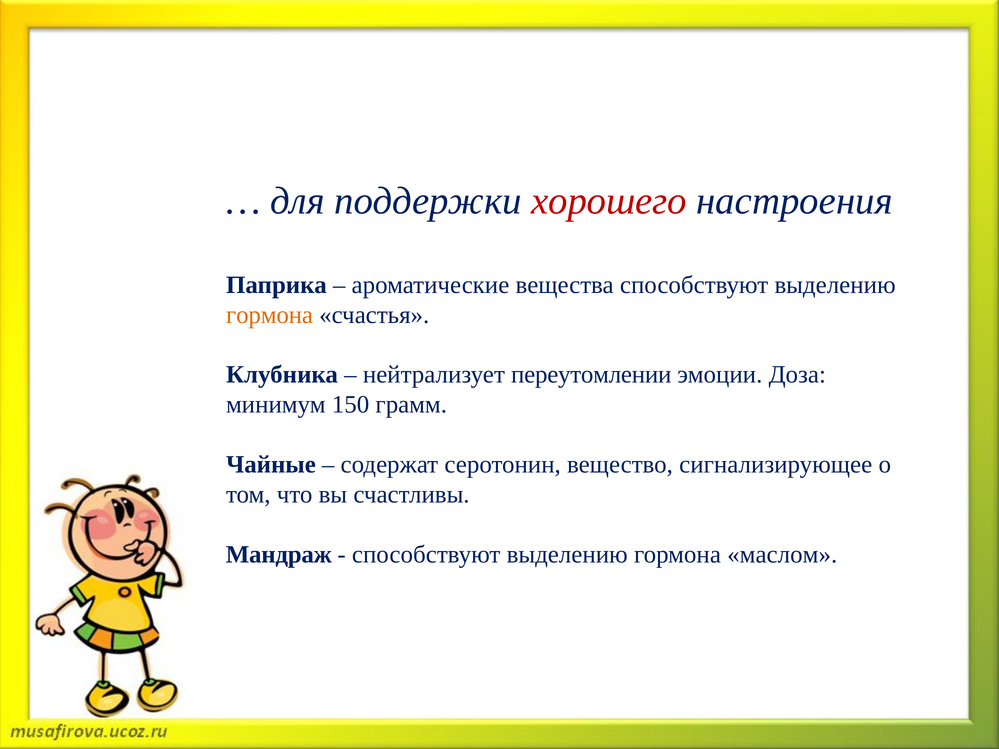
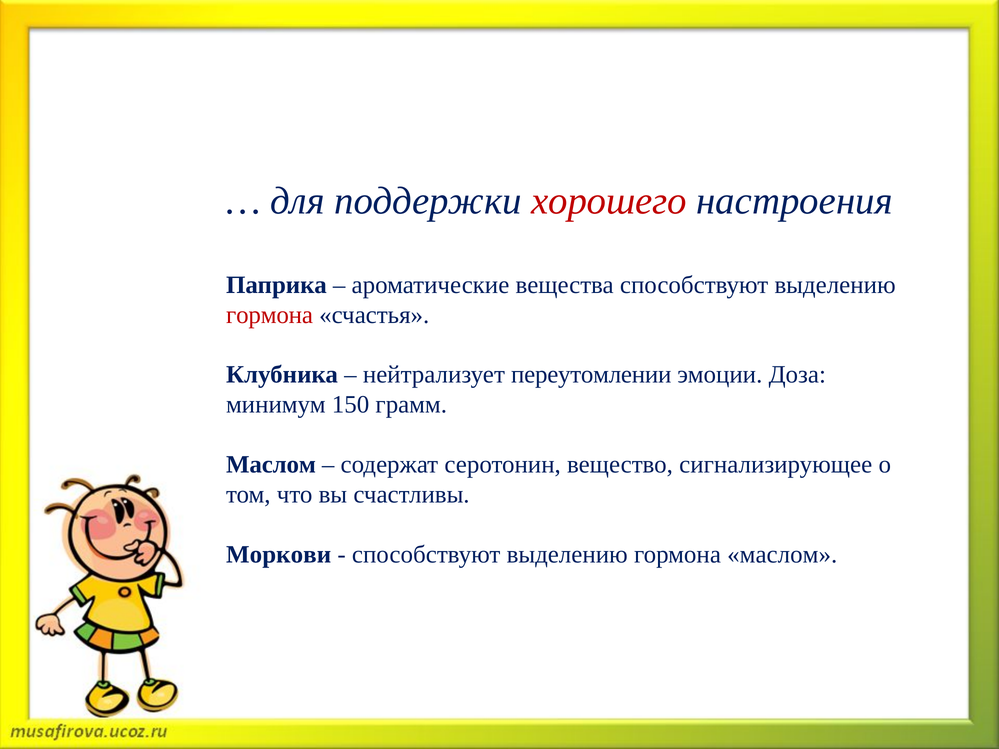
гормона at (270, 315) colour: orange -> red
Чайные at (271, 465): Чайные -> Маслом
Мандраж: Мандраж -> Моркови
